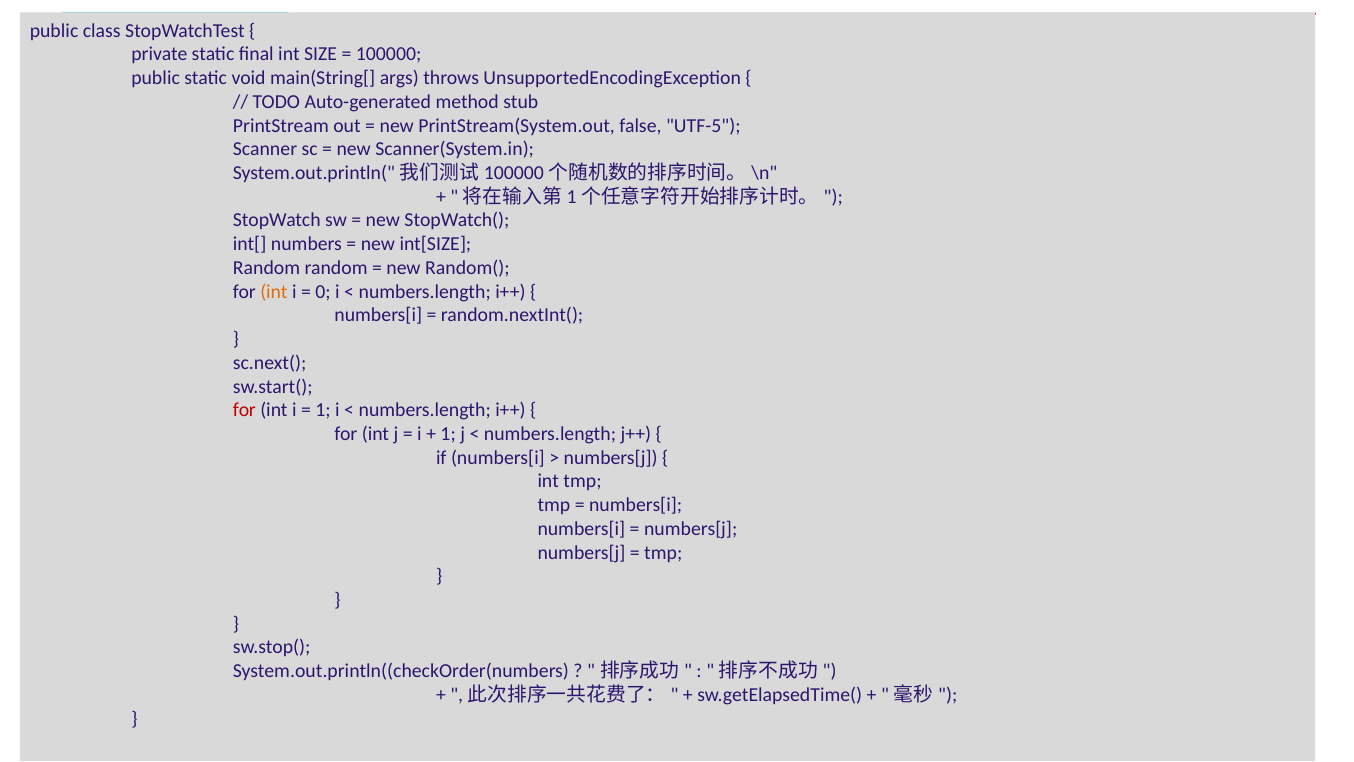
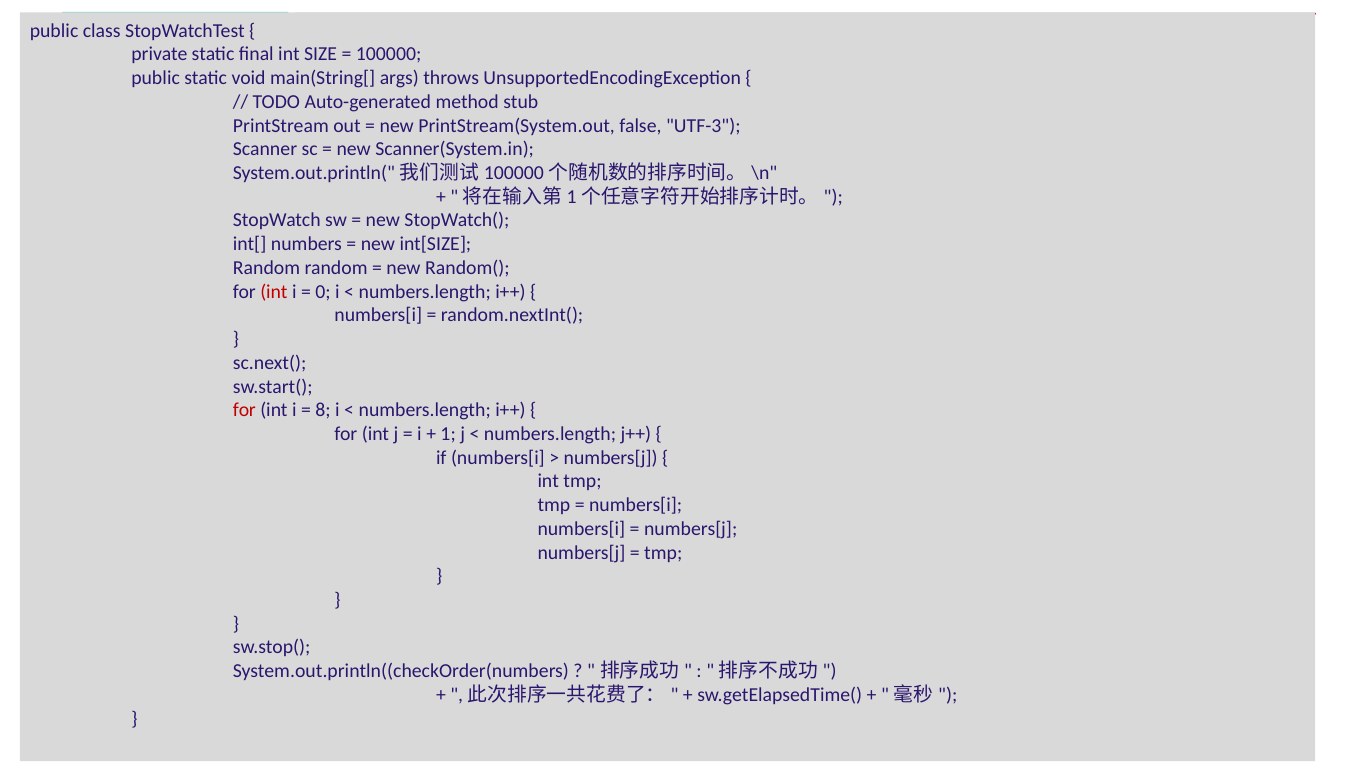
UTF-5: UTF-5 -> UTF-3
int at (274, 291) colour: orange -> red
1 at (323, 410): 1 -> 8
